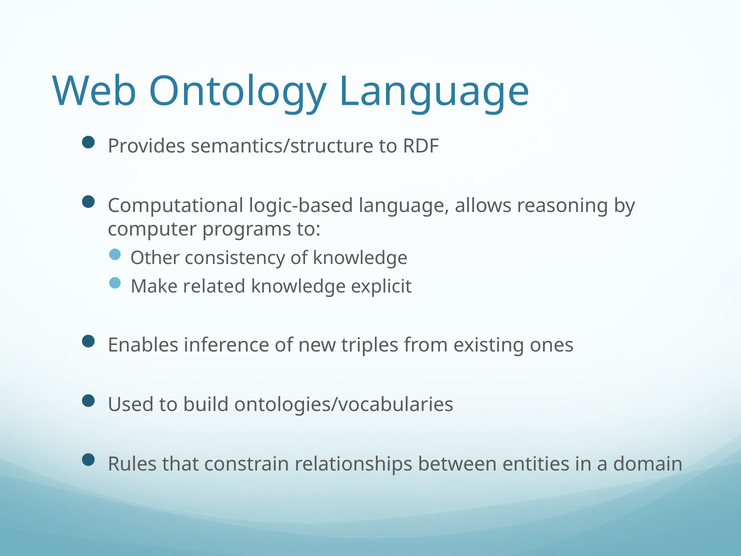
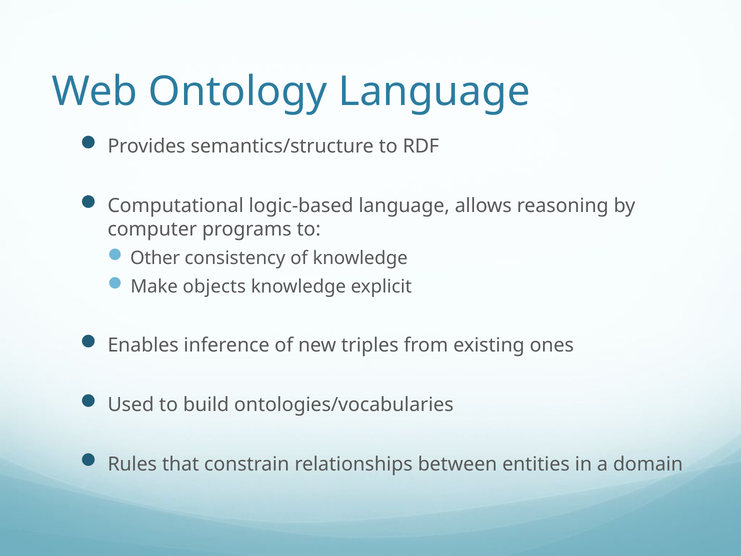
related: related -> objects
